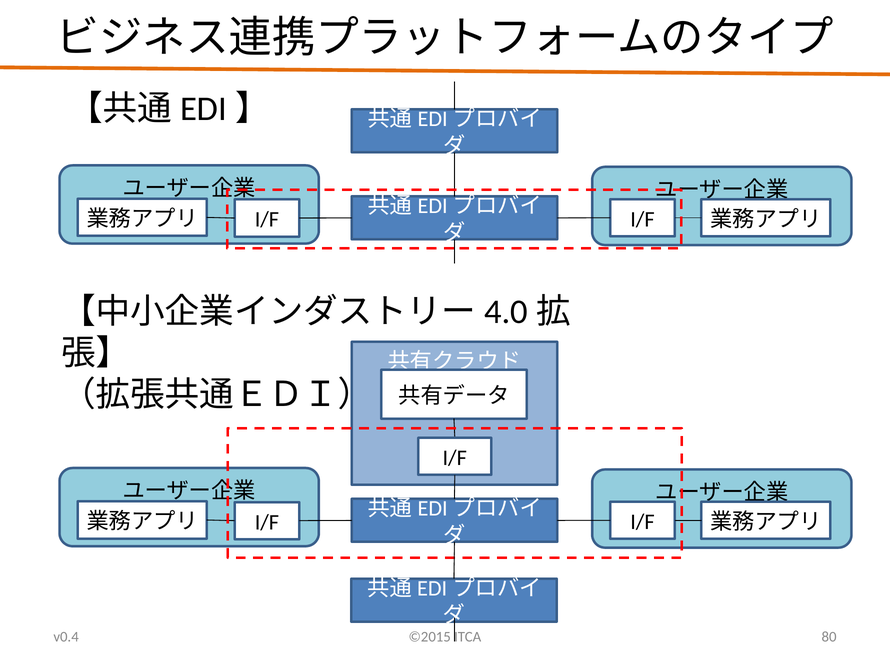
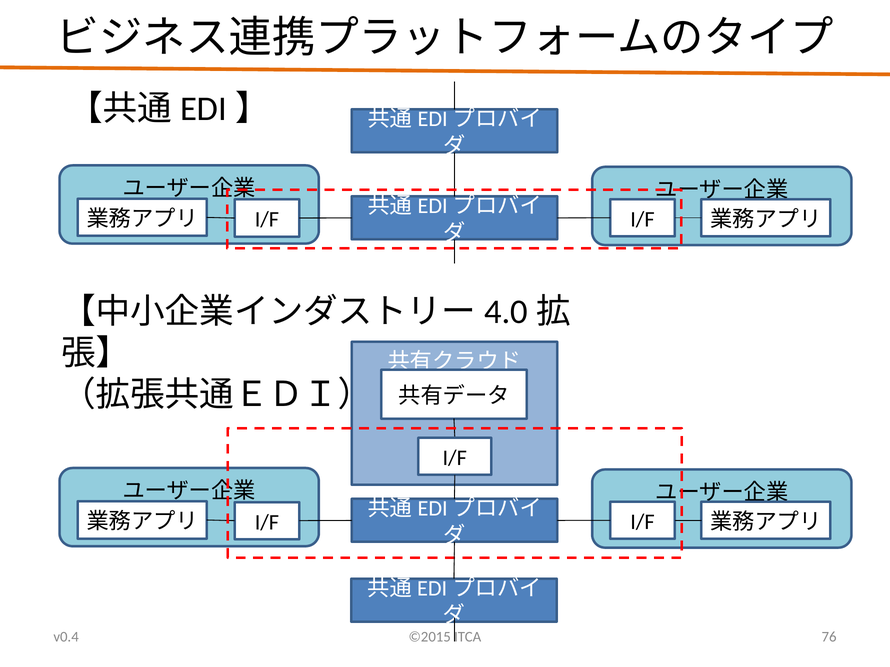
80: 80 -> 76
